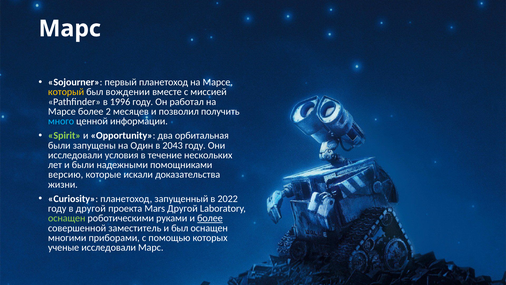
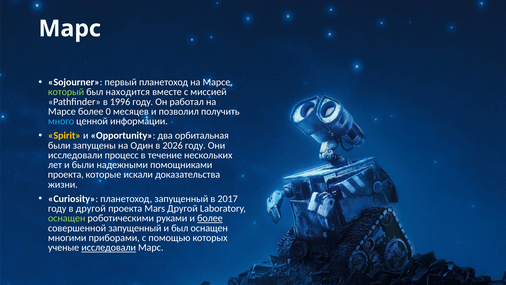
который colour: yellow -> light green
вождении: вождении -> находится
2: 2 -> 0
Spirit colour: light green -> yellow
2043: 2043 -> 2026
условия: условия -> процесс
версию at (66, 174): версию -> проекта
2022: 2022 -> 2017
совершенной заместитель: заместитель -> запущенный
исследовали at (109, 247) underline: none -> present
